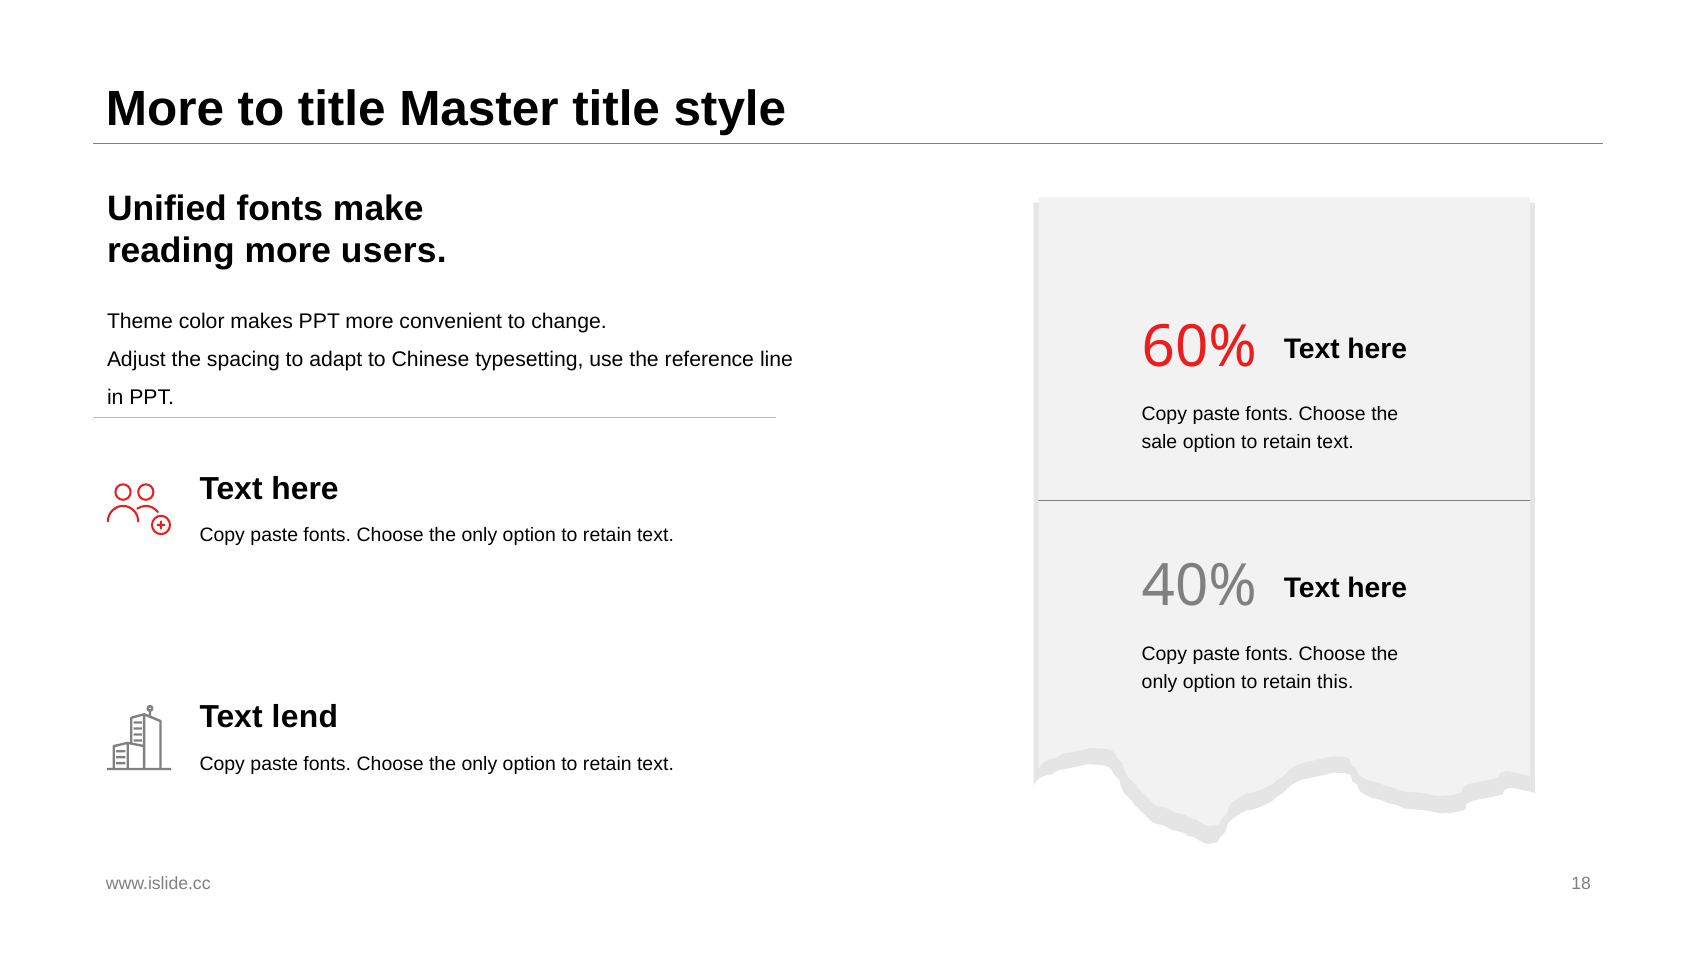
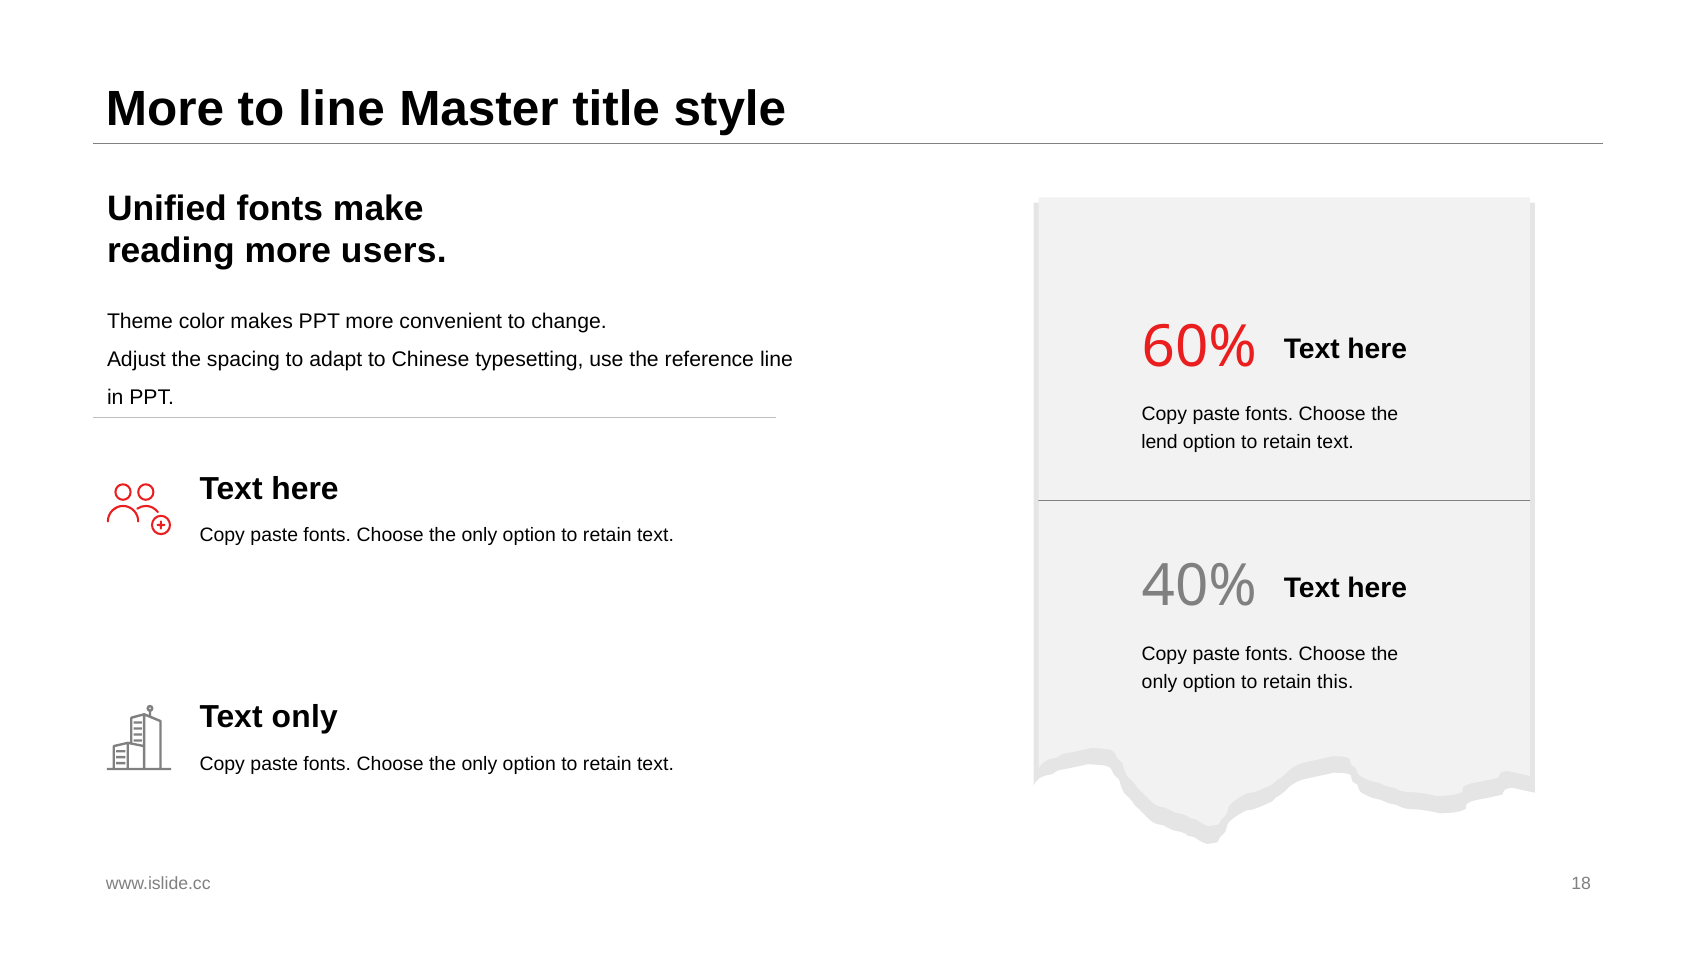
to title: title -> line
sale: sale -> lend
Text lend: lend -> only
